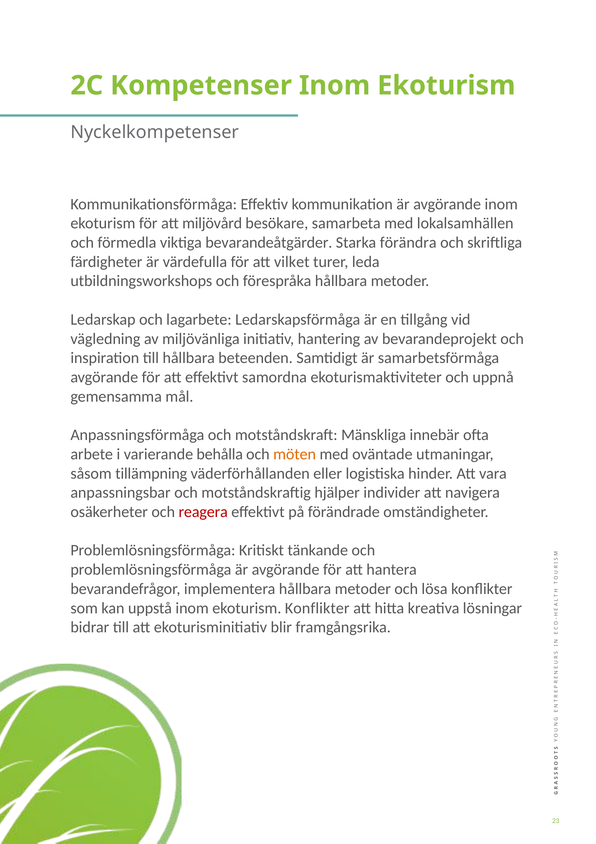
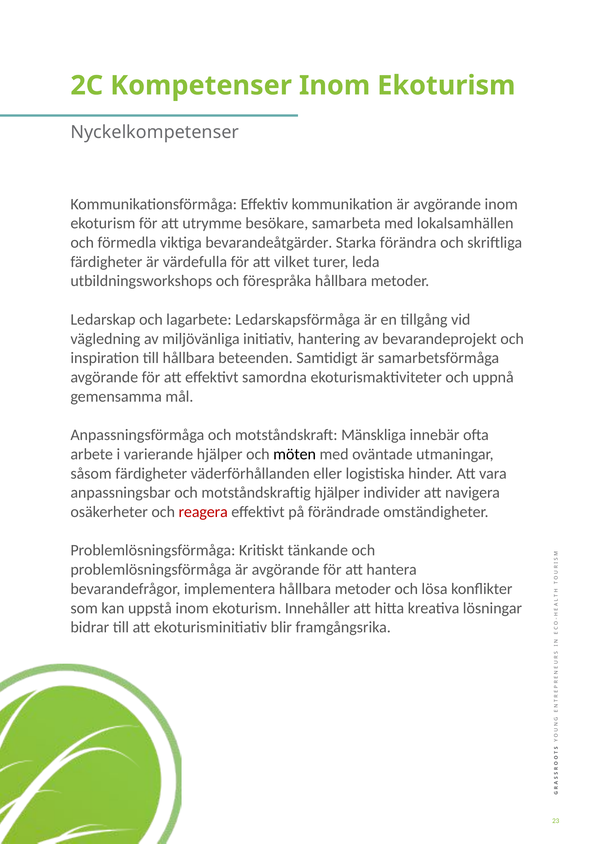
miljövård: miljövård -> utrymme
varierande behålla: behålla -> hjälper
möten colour: orange -> black
såsom tillämpning: tillämpning -> färdigheter
ekoturism Konflikter: Konflikter -> Innehåller
